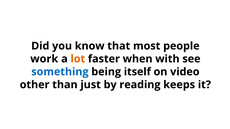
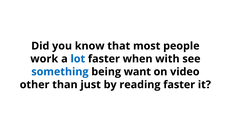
lot colour: orange -> blue
itself: itself -> want
reading keeps: keeps -> faster
